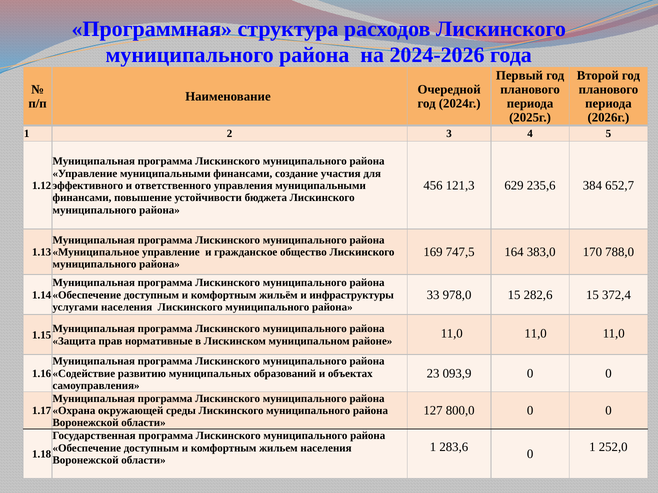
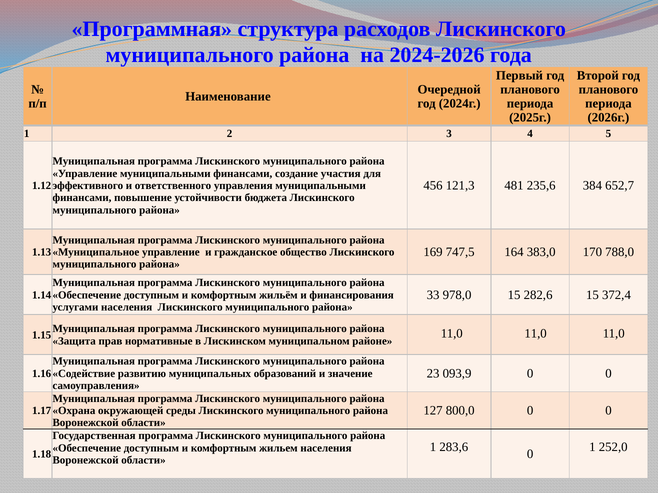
629: 629 -> 481
инфраструктуры: инфраструктуры -> финансирования
объектах: объектах -> значение
